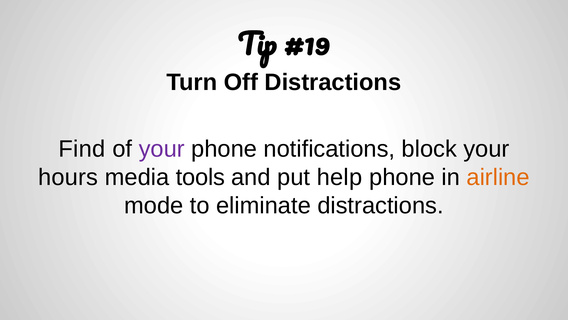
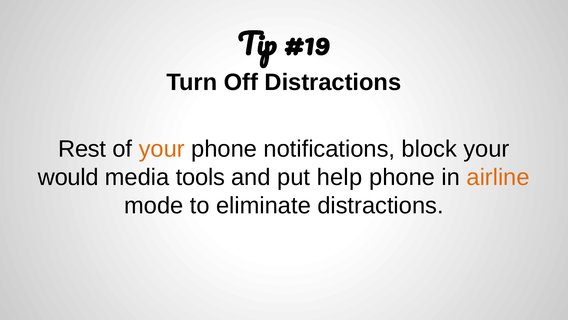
Find: Find -> Rest
your at (162, 149) colour: purple -> orange
hours: hours -> would
